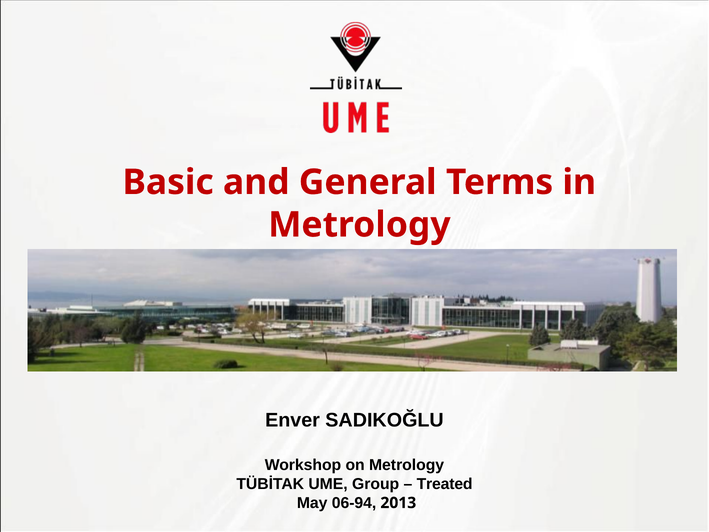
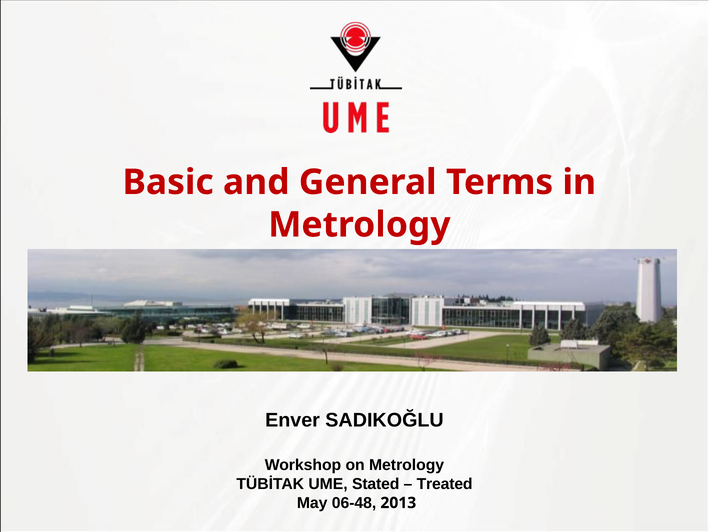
Group: Group -> Stated
06-94: 06-94 -> 06-48
